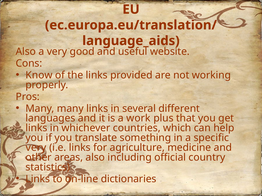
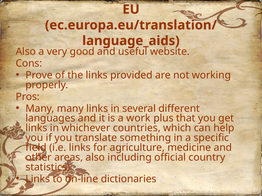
Know: Know -> Prove
very at (36, 148): very -> field
